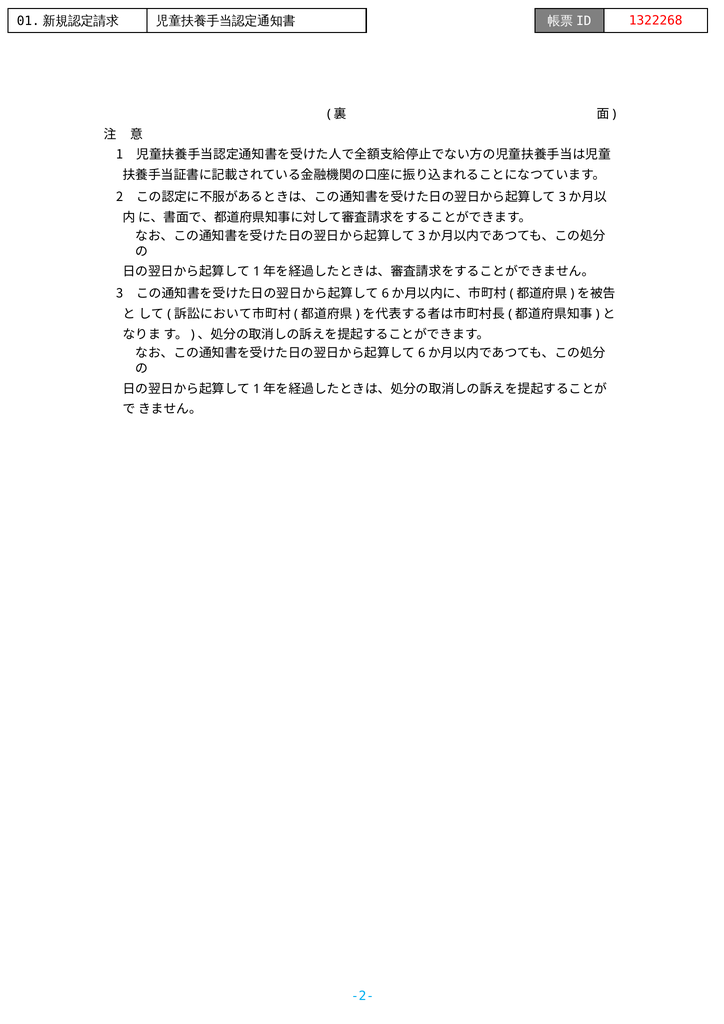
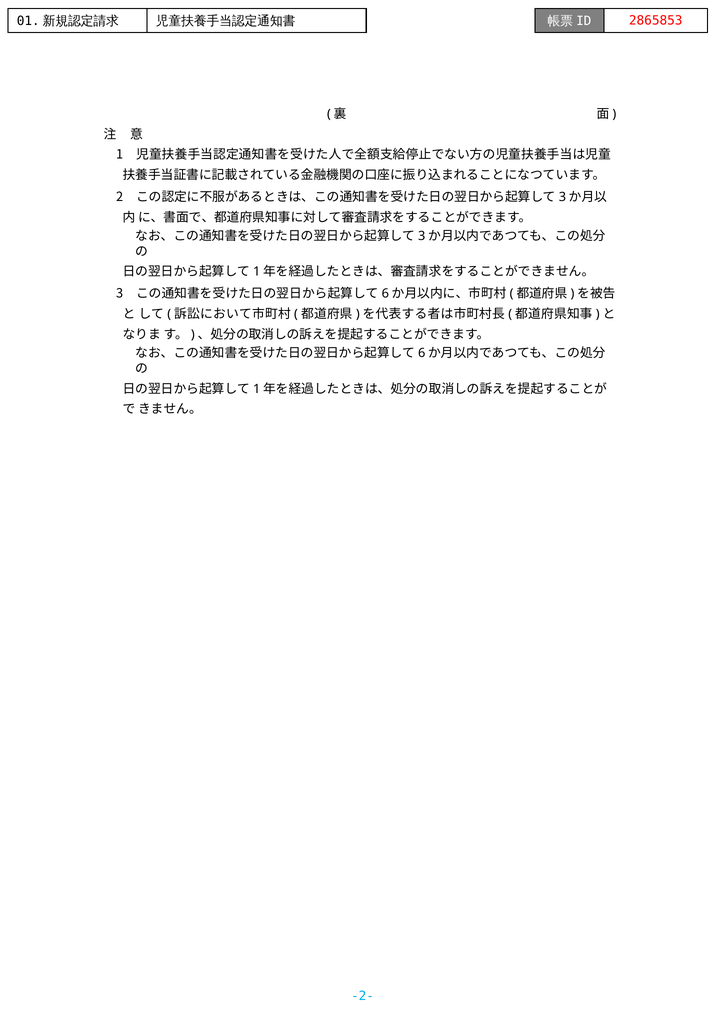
1322268: 1322268 -> 2865853
